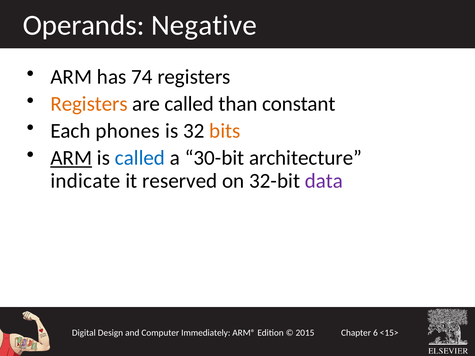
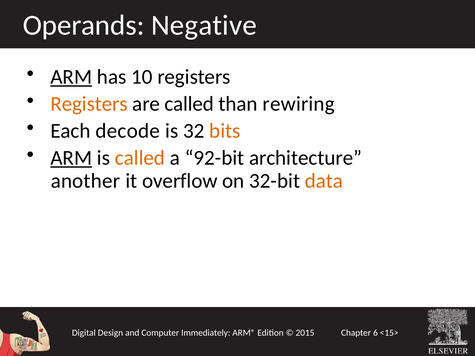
ARM at (71, 77) underline: none -> present
74: 74 -> 10
constant: constant -> rewiring
phones: phones -> decode
called at (140, 158) colour: blue -> orange
30-bit: 30-bit -> 92-bit
indicate: indicate -> another
reserved: reserved -> overflow
data colour: purple -> orange
